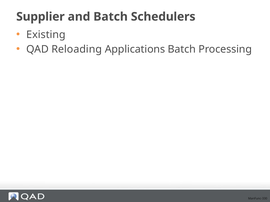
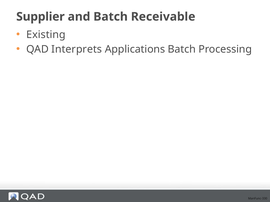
Schedulers: Schedulers -> Receivable
Reloading: Reloading -> Interprets
